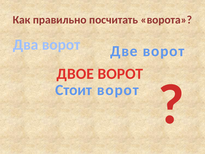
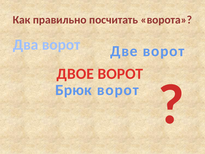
Стоит: Стоит -> Брюк
